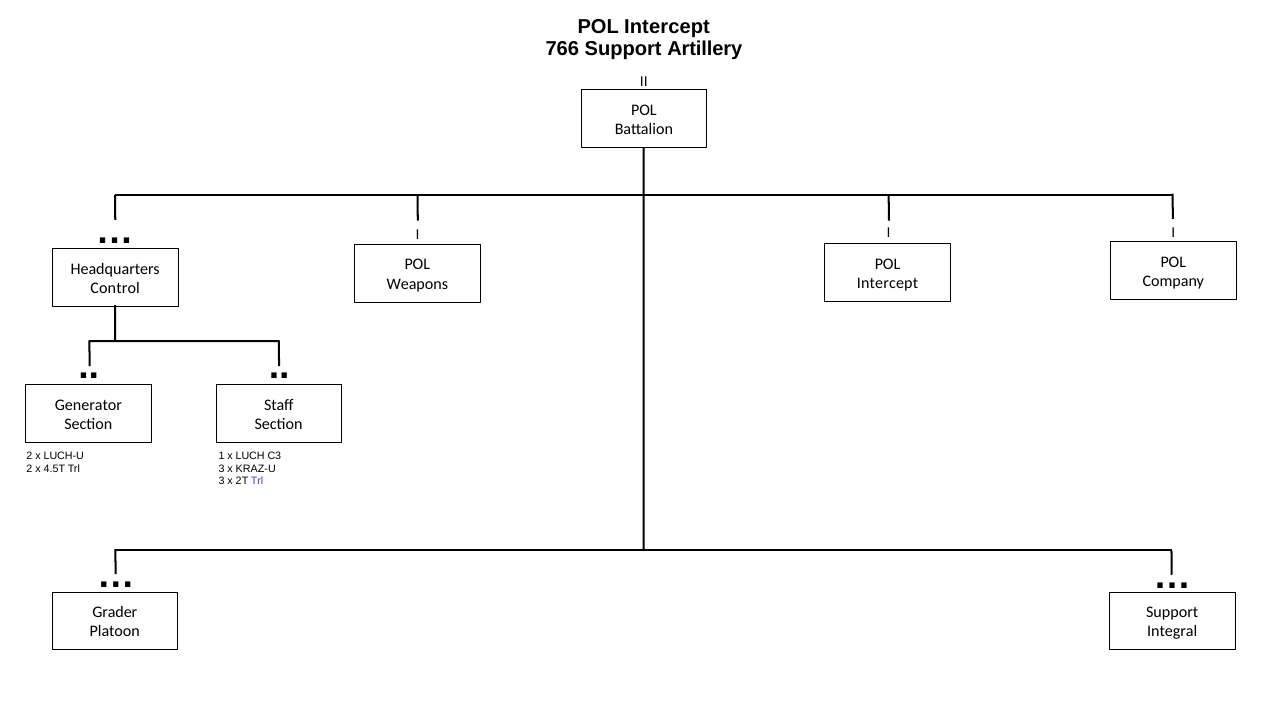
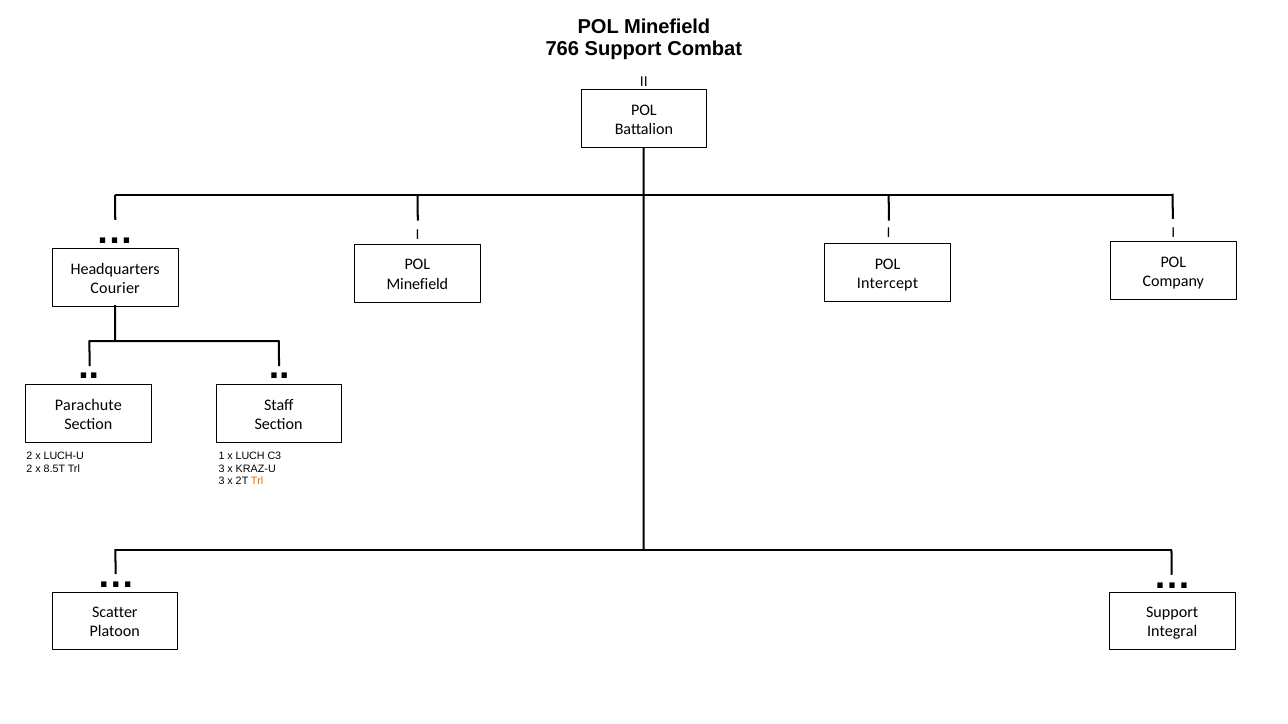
Intercept at (667, 27): Intercept -> Minefield
Artillery: Artillery -> Combat
Weapons at (417, 284): Weapons -> Minefield
Control: Control -> Courier
Generator: Generator -> Parachute
4.5T: 4.5T -> 8.5T
Trl at (257, 482) colour: purple -> orange
Grader: Grader -> Scatter
